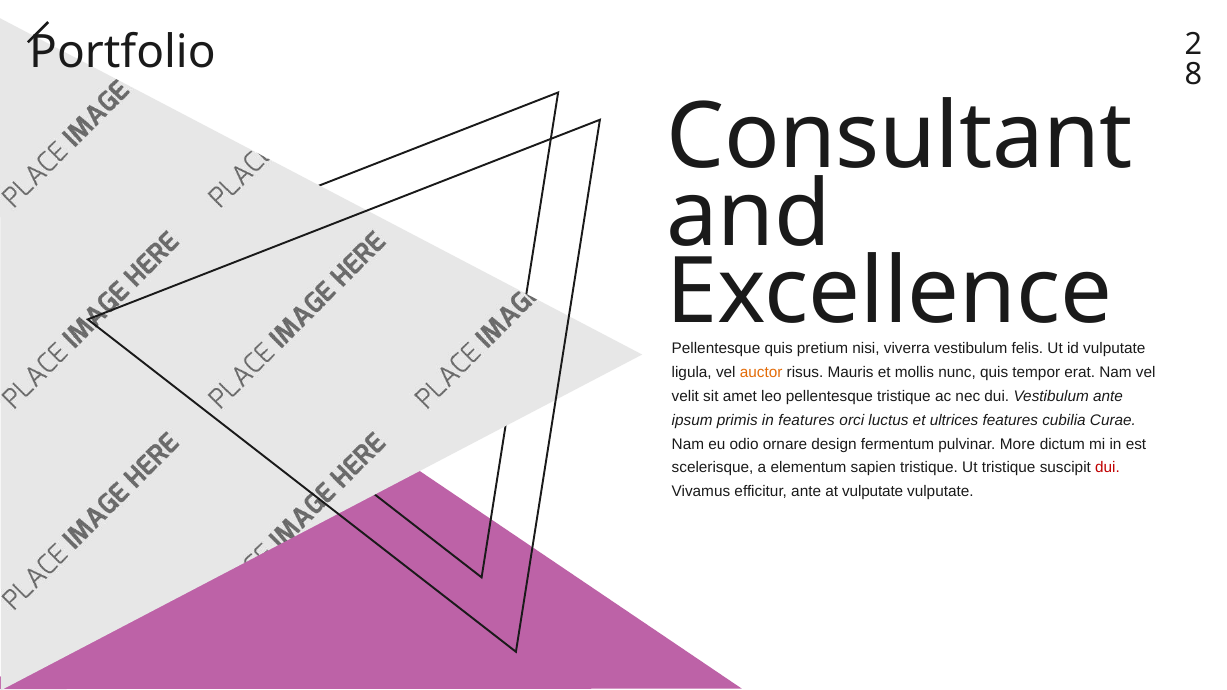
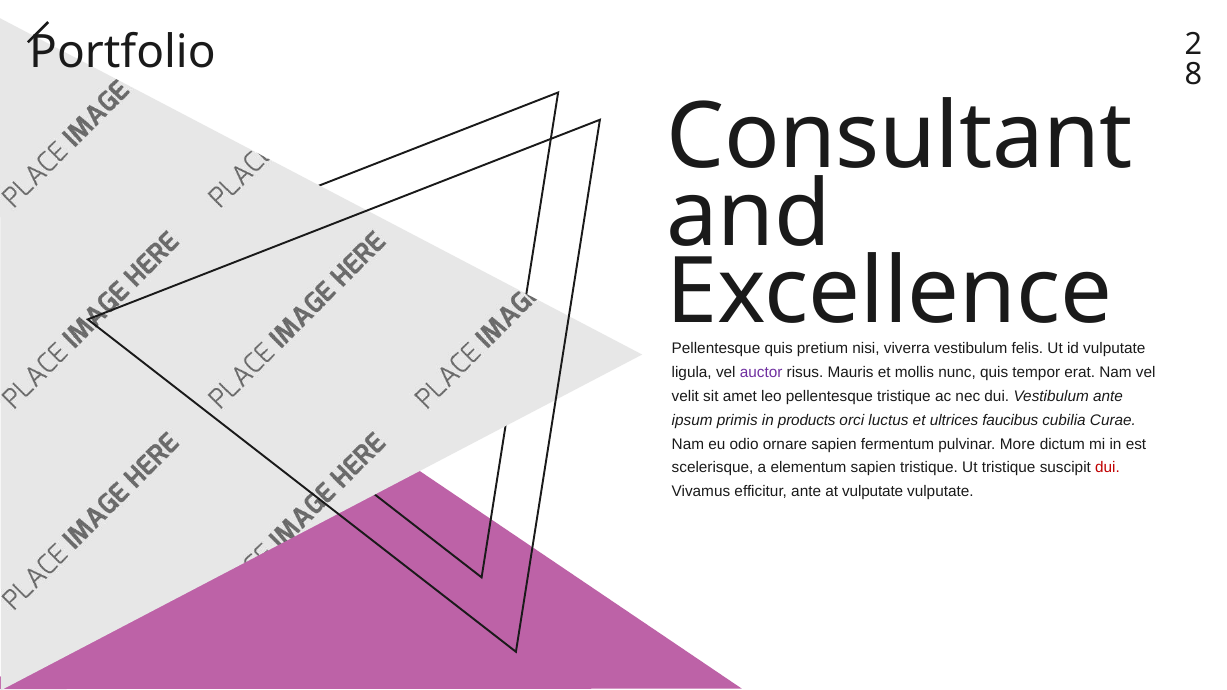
auctor colour: orange -> purple
in features: features -> products
ultrices features: features -> faucibus
ornare design: design -> sapien
